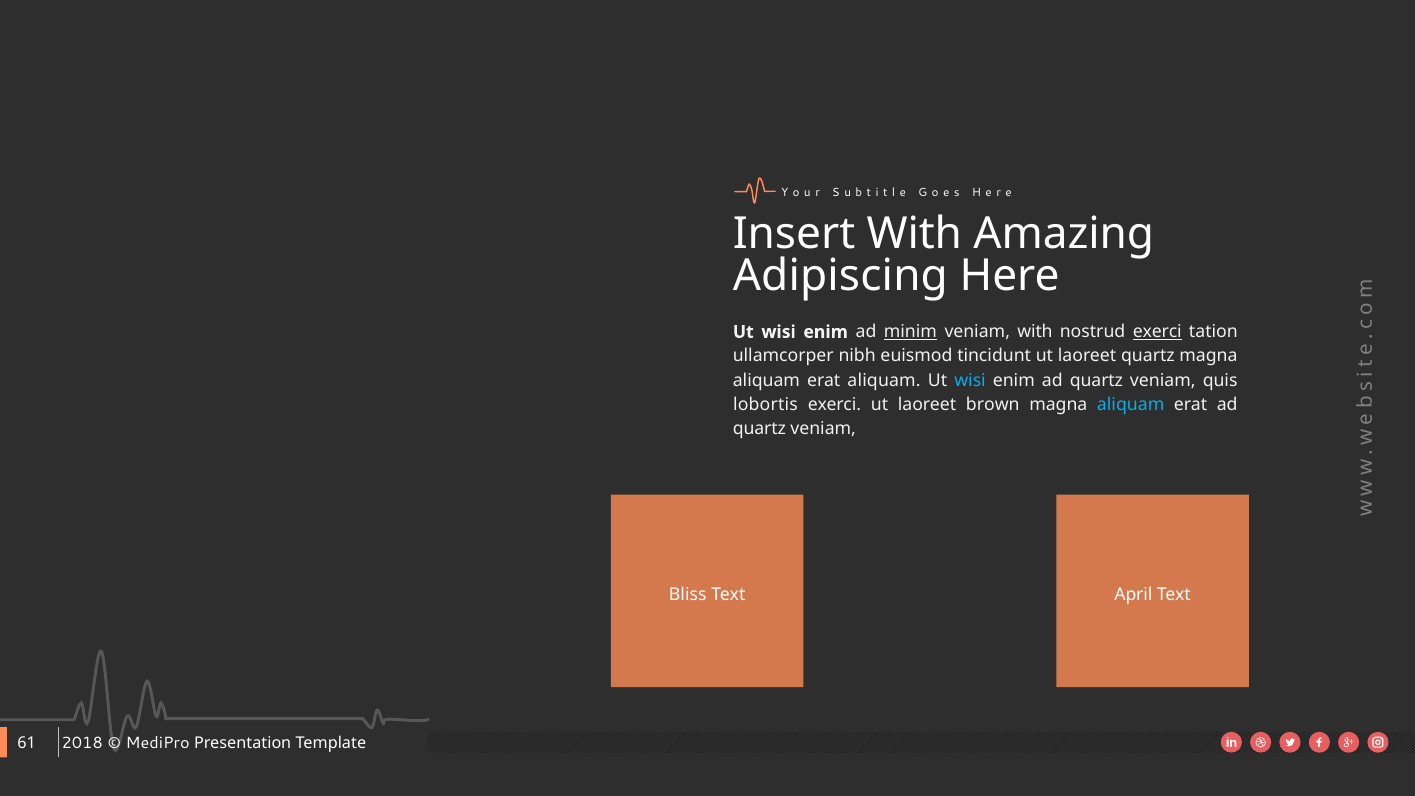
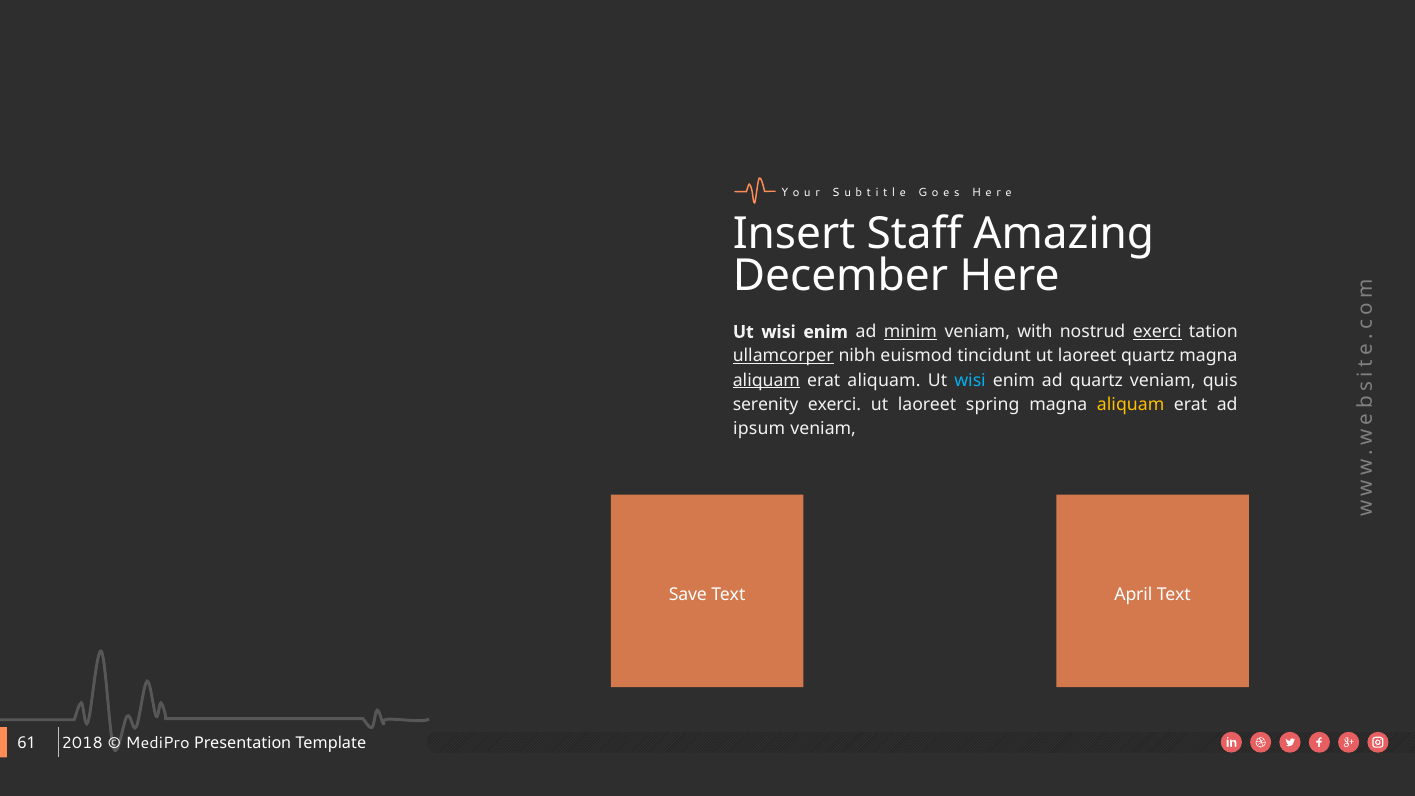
Insert With: With -> Staff
Adipiscing: Adipiscing -> December
ullamcorper underline: none -> present
aliquam at (766, 380) underline: none -> present
lobortis: lobortis -> serenity
brown: brown -> spring
aliquam at (1131, 405) colour: light blue -> yellow
quartz at (759, 429): quartz -> ipsum
Bliss: Bliss -> Save
